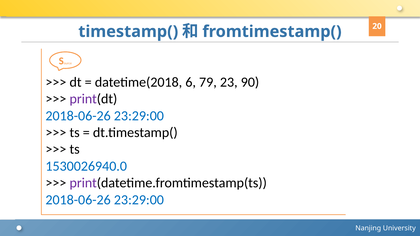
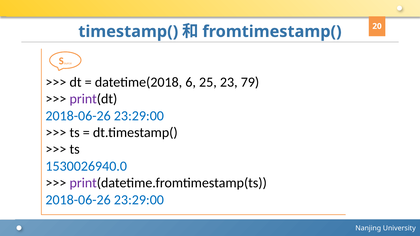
79: 79 -> 25
90: 90 -> 79
